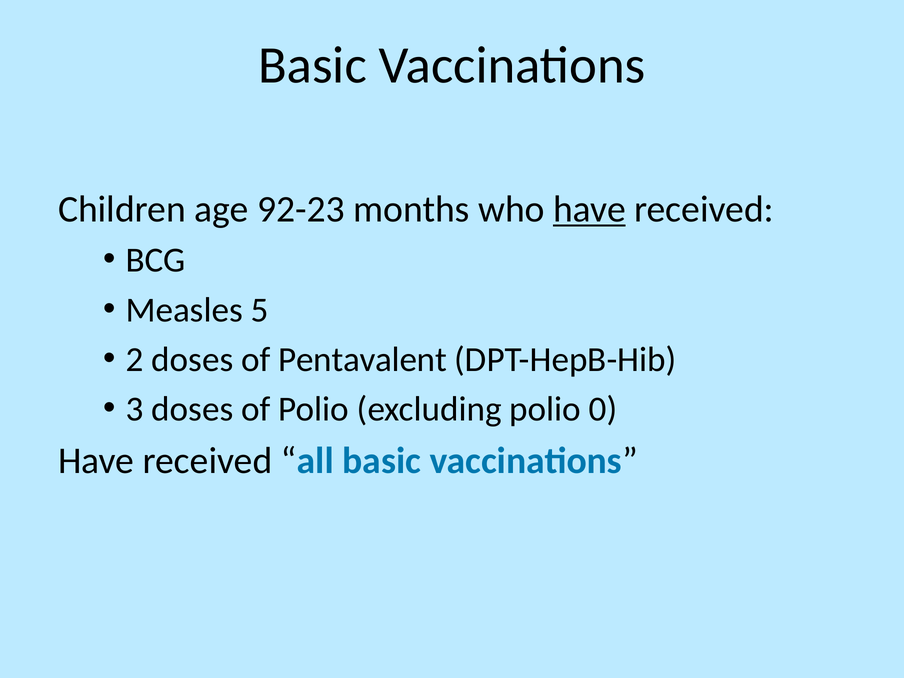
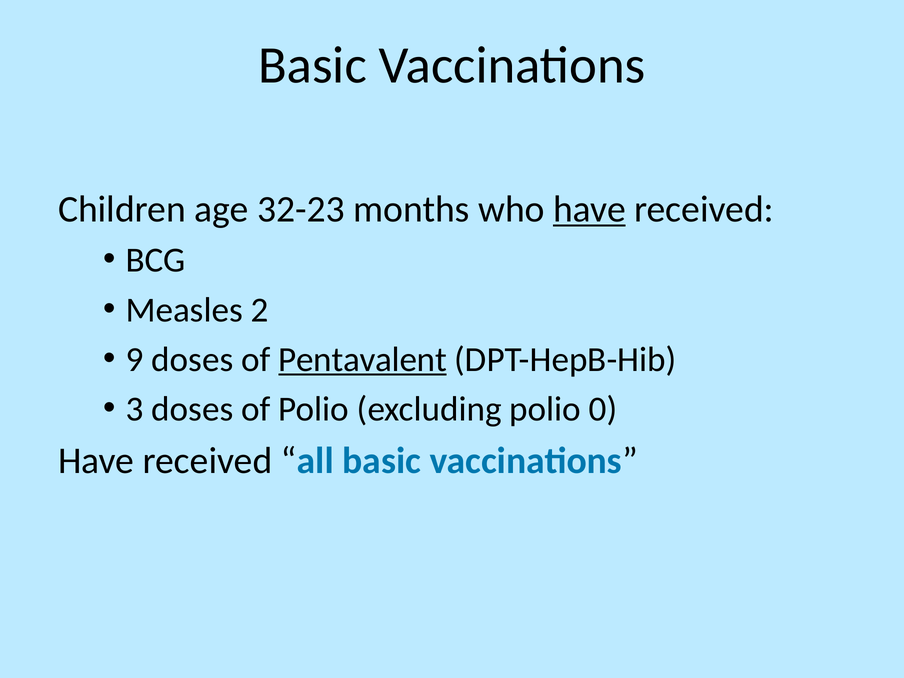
92-23: 92-23 -> 32-23
5: 5 -> 2
2: 2 -> 9
Pentavalent underline: none -> present
